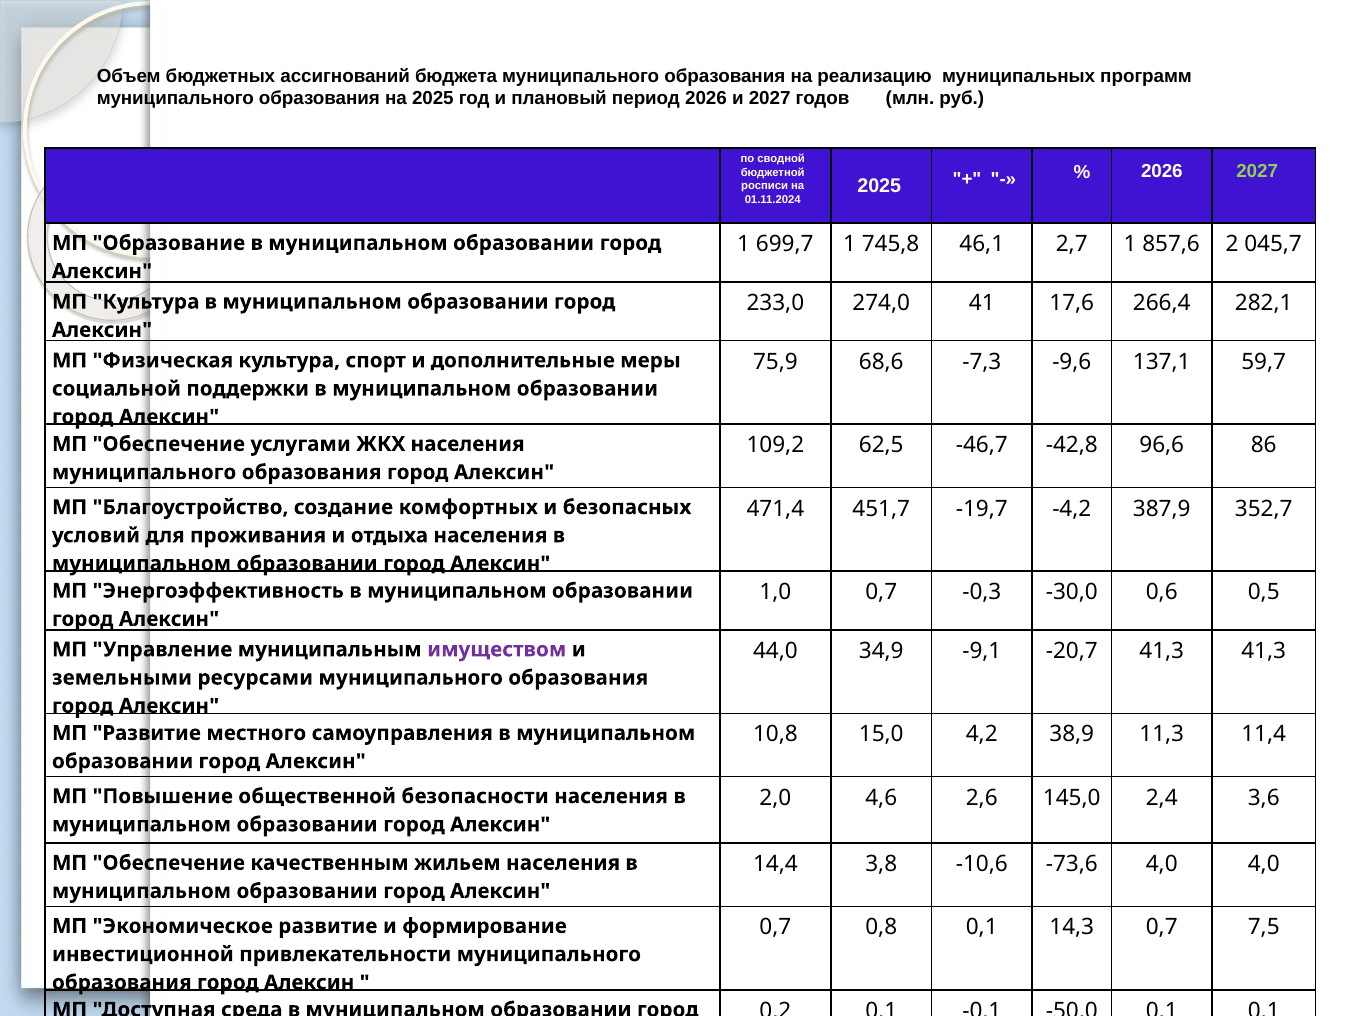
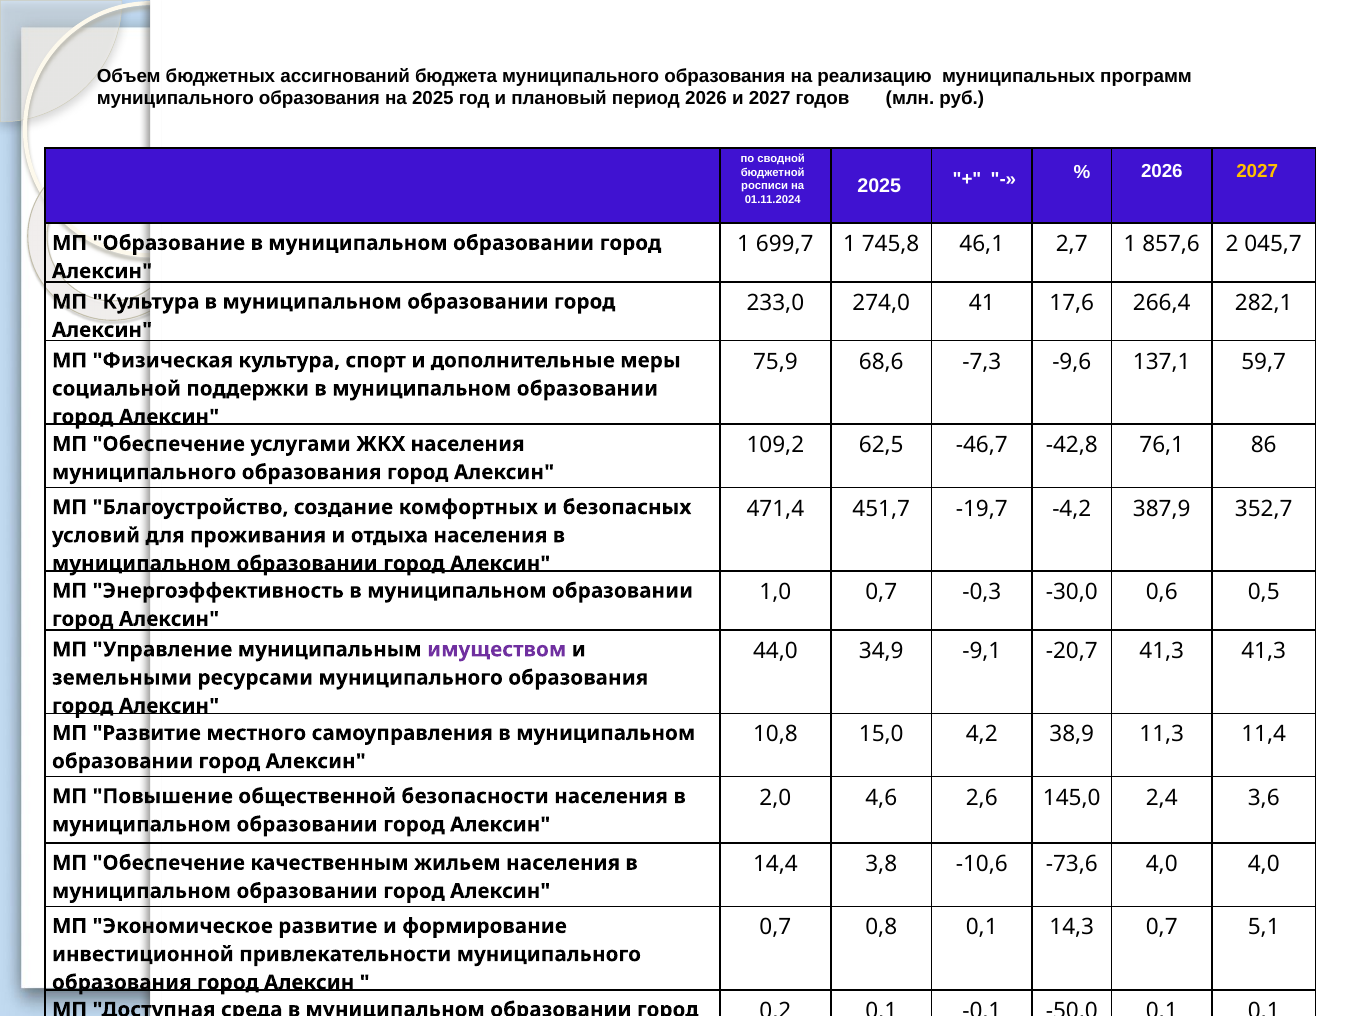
2027 at (1257, 171) colour: light green -> yellow
96,6: 96,6 -> 76,1
7,5: 7,5 -> 5,1
